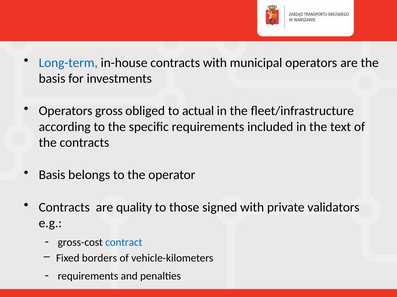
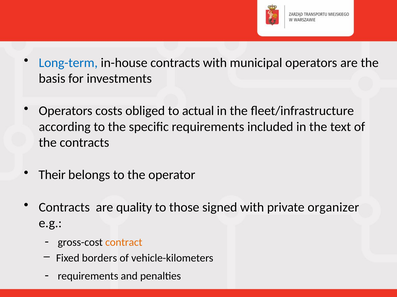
gross: gross -> costs
Basis at (52, 175): Basis -> Their
validators: validators -> organizer
contract colour: blue -> orange
